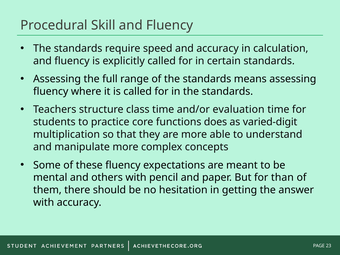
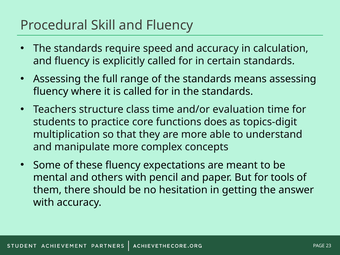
varied-digit: varied-digit -> topics-digit
than: than -> tools
